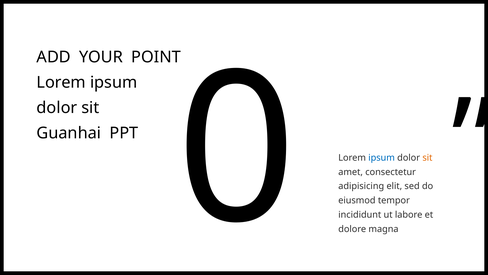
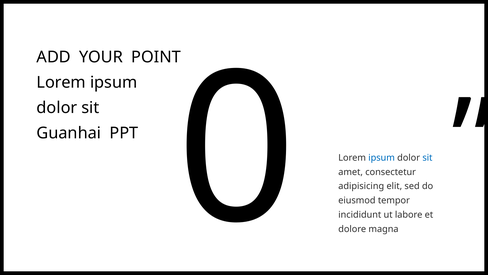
sit at (427, 157) colour: orange -> blue
